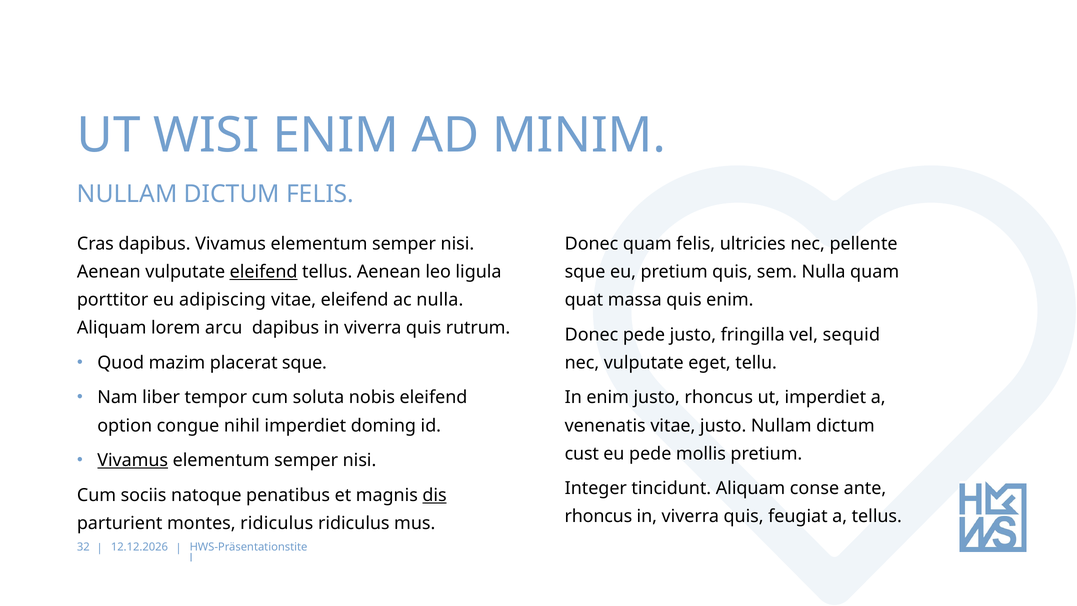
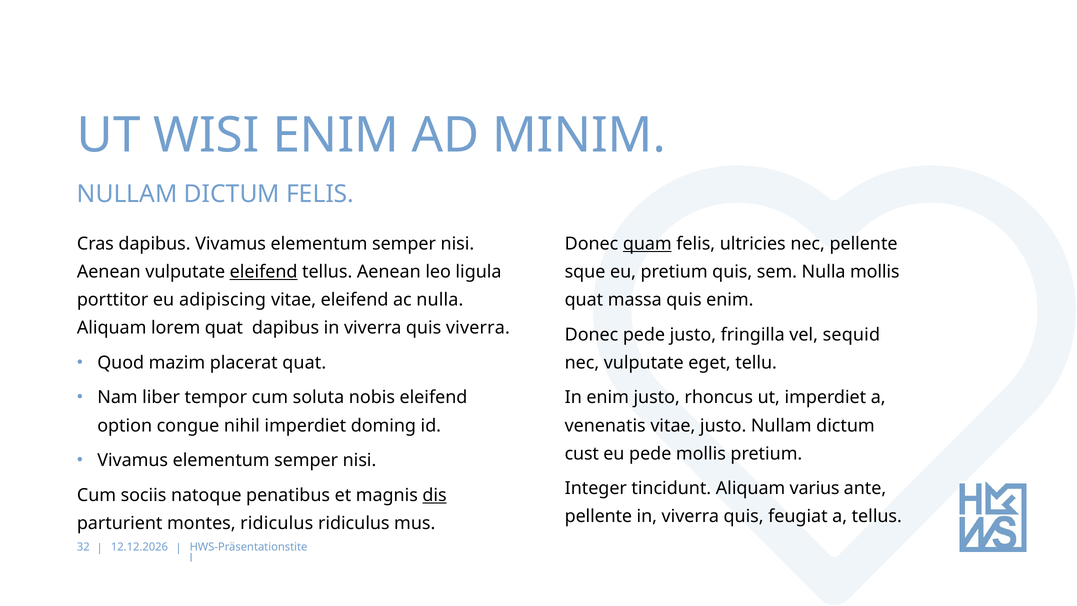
quam at (647, 244) underline: none -> present
Nulla quam: quam -> mollis
lorem arcu: arcu -> quat
quis rutrum: rutrum -> viverra
placerat sque: sque -> quat
Vivamus at (133, 460) underline: present -> none
conse: conse -> varius
rhoncus at (598, 516): rhoncus -> pellente
